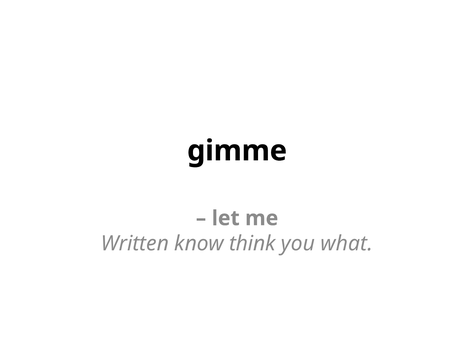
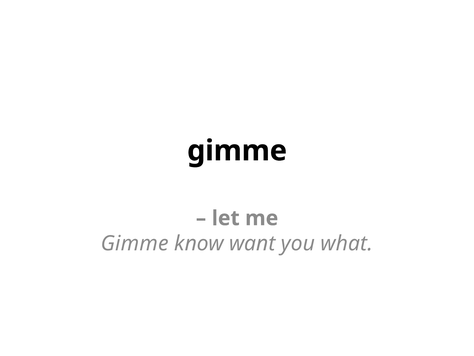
Written at (135, 243): Written -> Gimme
think: think -> want
